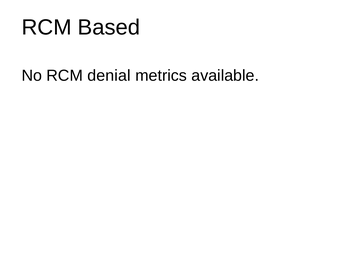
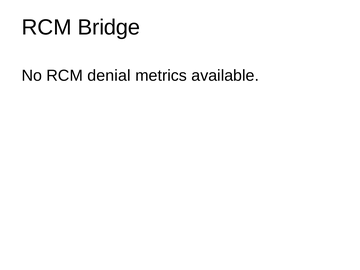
Based: Based -> Bridge
